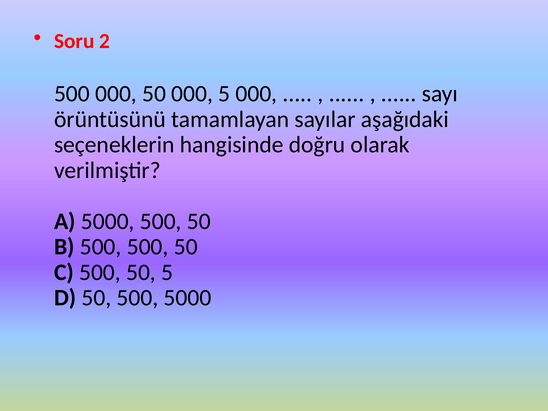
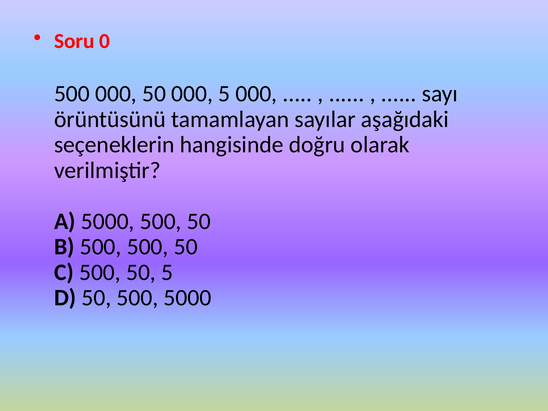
2: 2 -> 0
